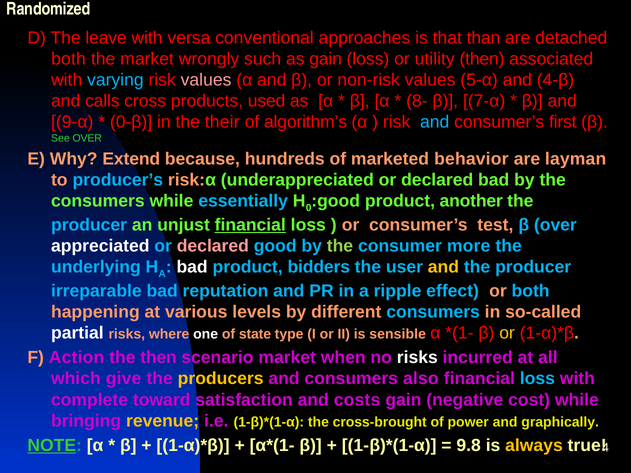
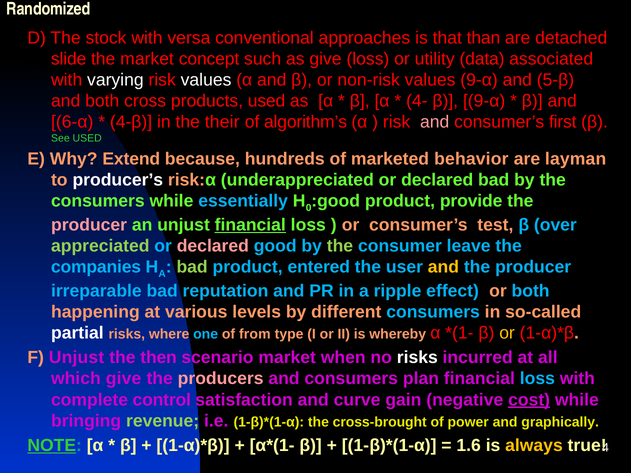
leave: leave -> stock
both at (68, 59): both -> slide
wrongly: wrongly -> concept
as gain: gain -> give
utility then: then -> data
varying colour: light blue -> white
values at (206, 80) colour: pink -> white
values 5-α: 5-α -> 9-α
4-β: 4-β -> 5-β
and calls: calls -> both
8-: 8- -> 4-
β 7-α: 7-α -> 9-α
9-α: 9-α -> 6-α
0-β: 0-β -> 4-β
and at (435, 122) colour: light blue -> pink
See OVER: OVER -> USED
producer’s colour: light blue -> white
another: another -> provide
producer at (89, 225) colour: light blue -> pink
appreciated colour: white -> light green
more: more -> leave
underlying: underlying -> companies
bad at (192, 267) colour: white -> light green
bidders: bidders -> entered
one colour: white -> light blue
state: state -> from
sensible: sensible -> whereby
F Action: Action -> Unjust
producers colour: yellow -> pink
also: also -> plan
toward: toward -> control
costs: costs -> curve
cost underline: none -> present
revenue colour: yellow -> light green
9.8: 9.8 -> 1.6
